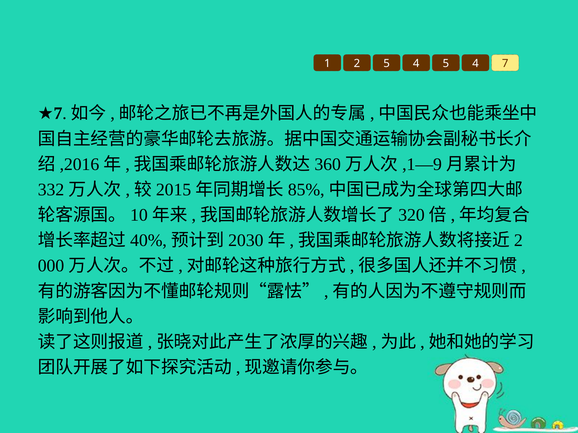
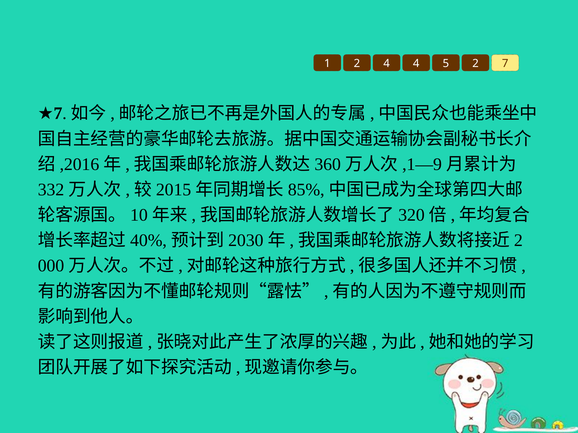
2 5: 5 -> 4
4 5 4: 4 -> 2
